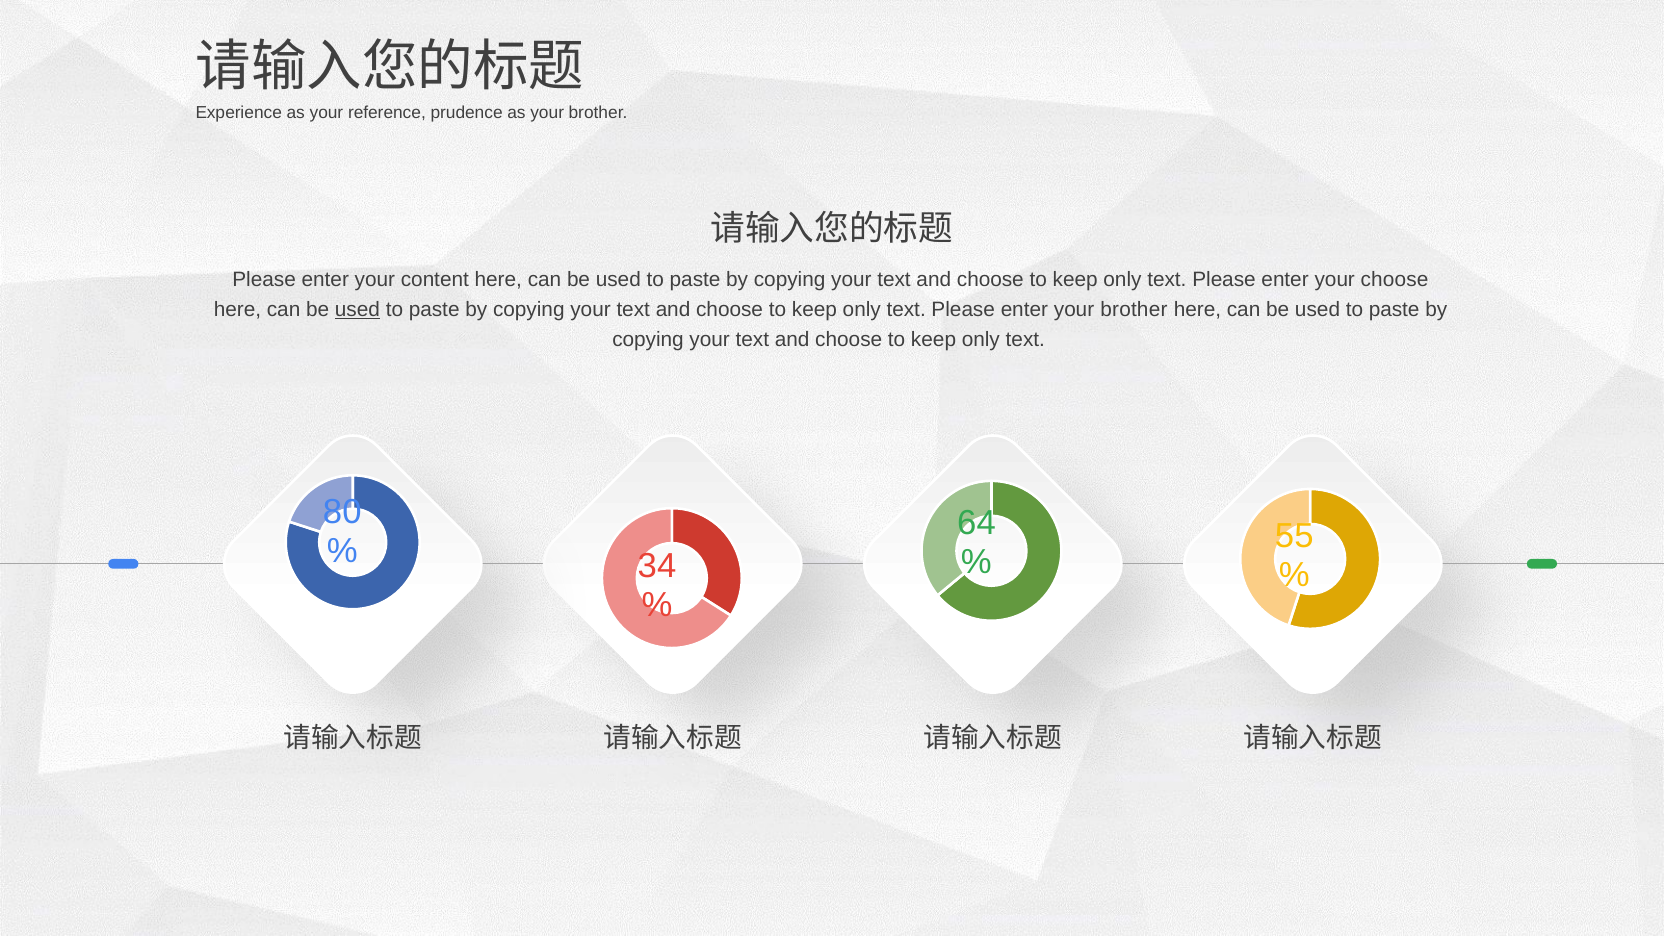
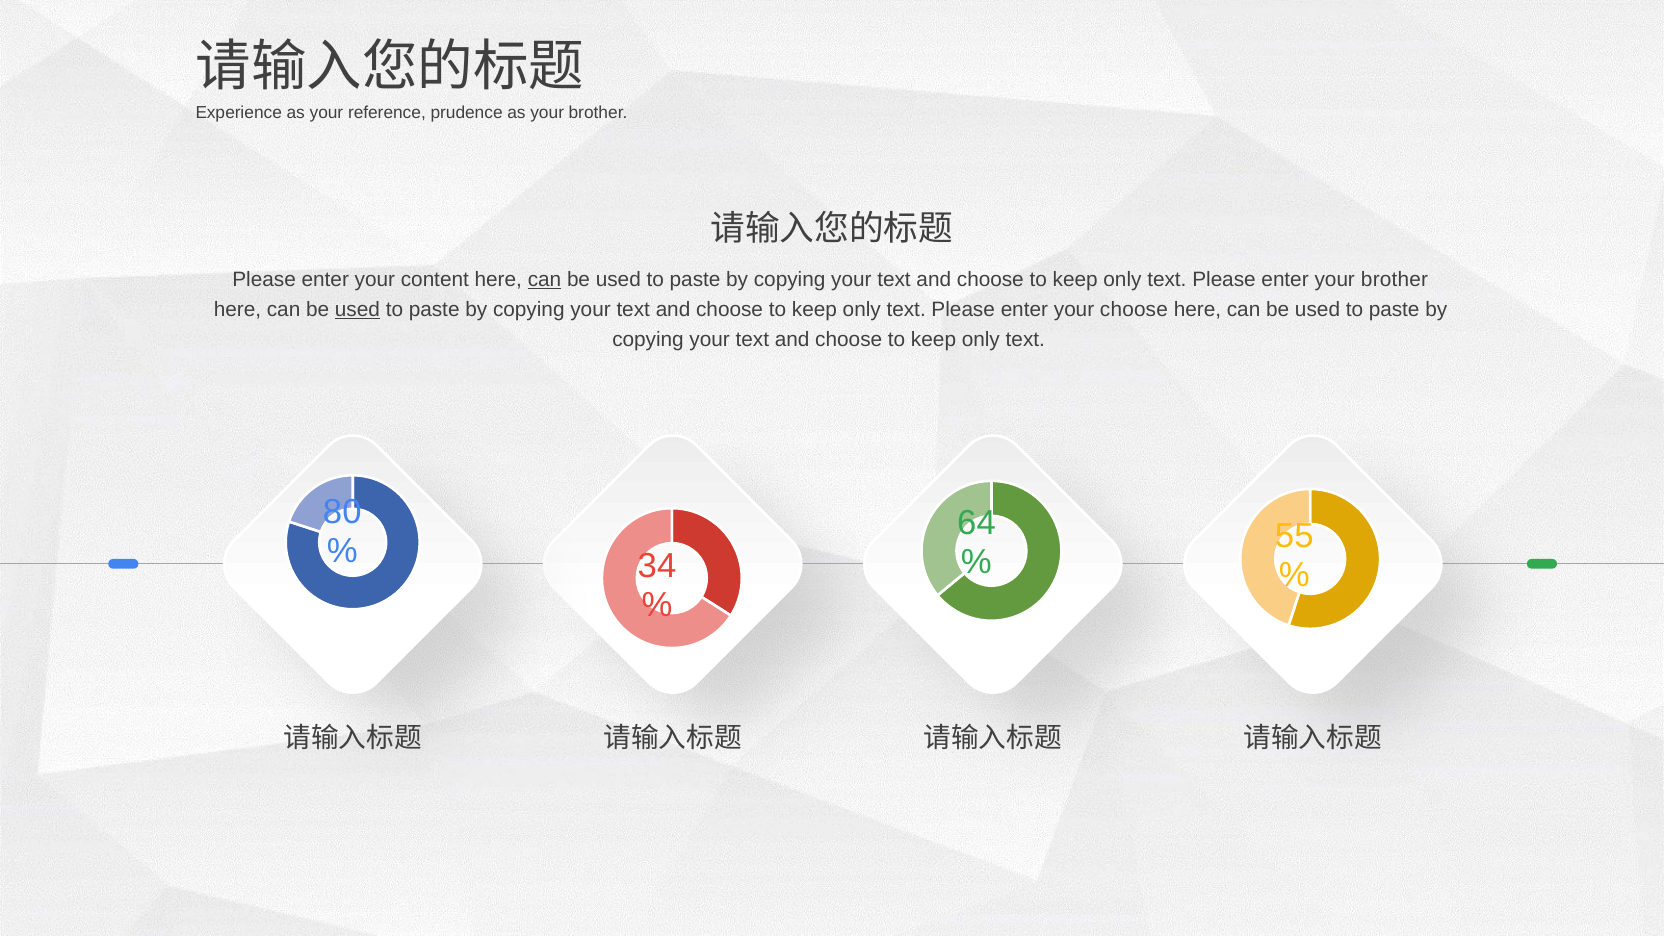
can at (545, 279) underline: none -> present
enter your choose: choose -> brother
enter your brother: brother -> choose
